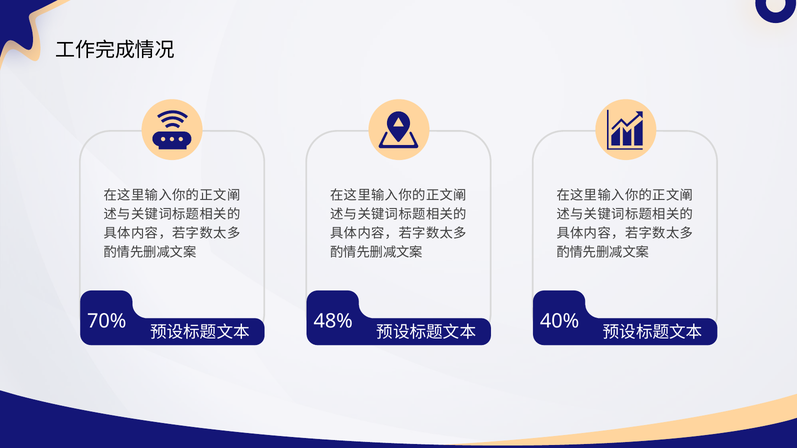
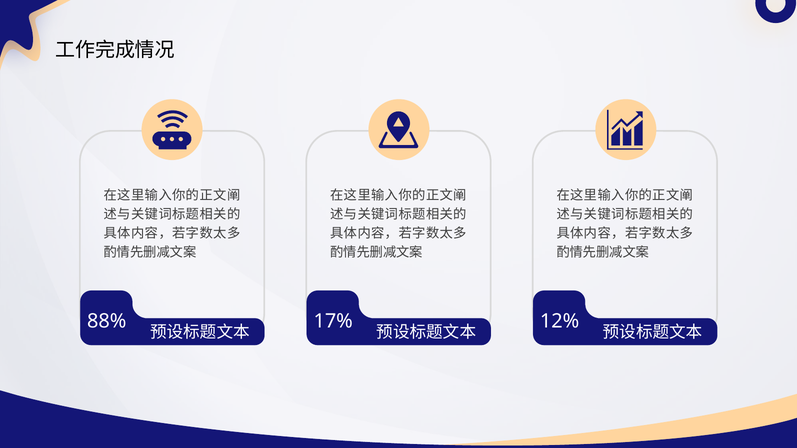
70%: 70% -> 88%
48%: 48% -> 17%
40%: 40% -> 12%
